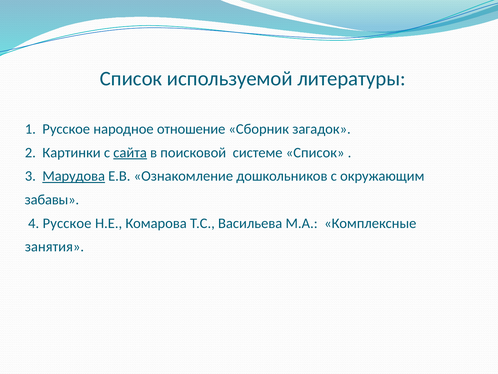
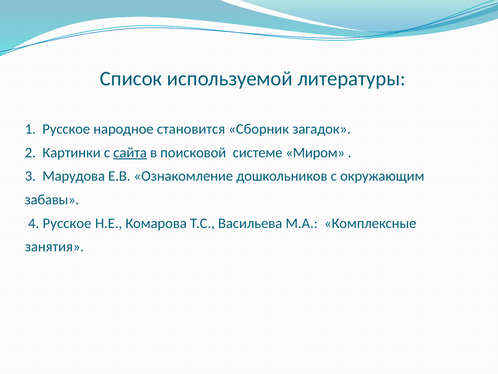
отношение: отношение -> становится
системе Список: Список -> Миром
Марудова underline: present -> none
